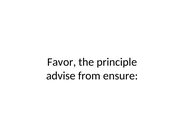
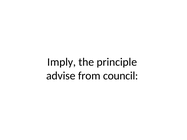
Favor: Favor -> Imply
ensure: ensure -> council
